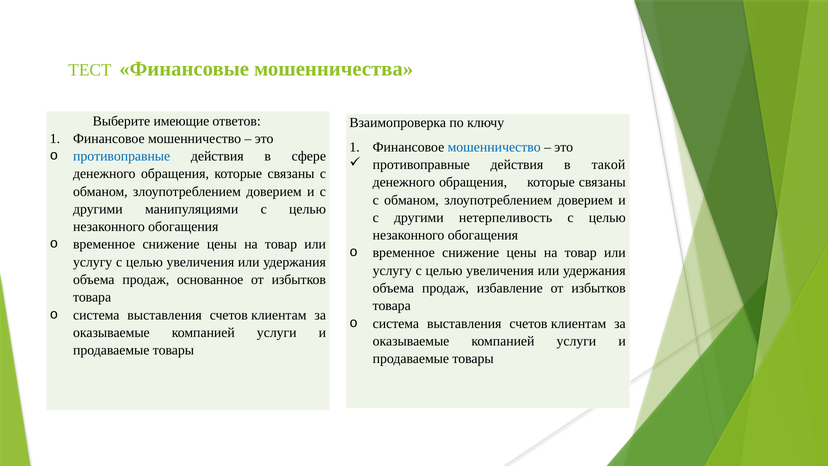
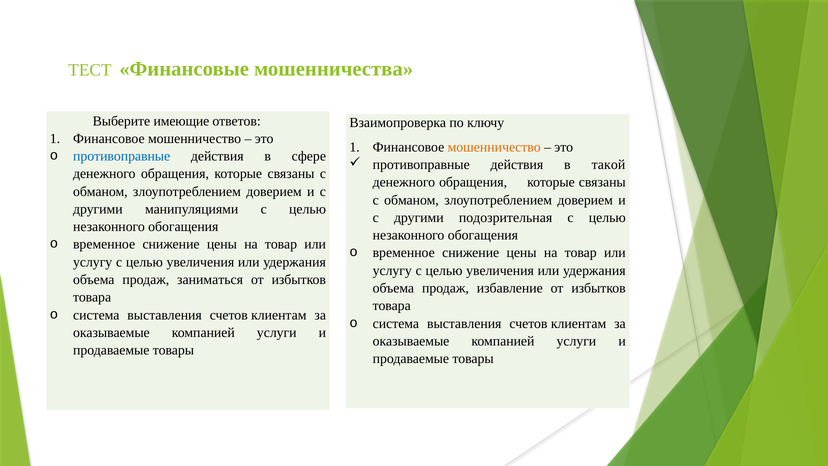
мошенничество at (494, 147) colour: blue -> orange
нетерпеливость: нетерпеливость -> подозрительная
основанное: основанное -> заниматься
